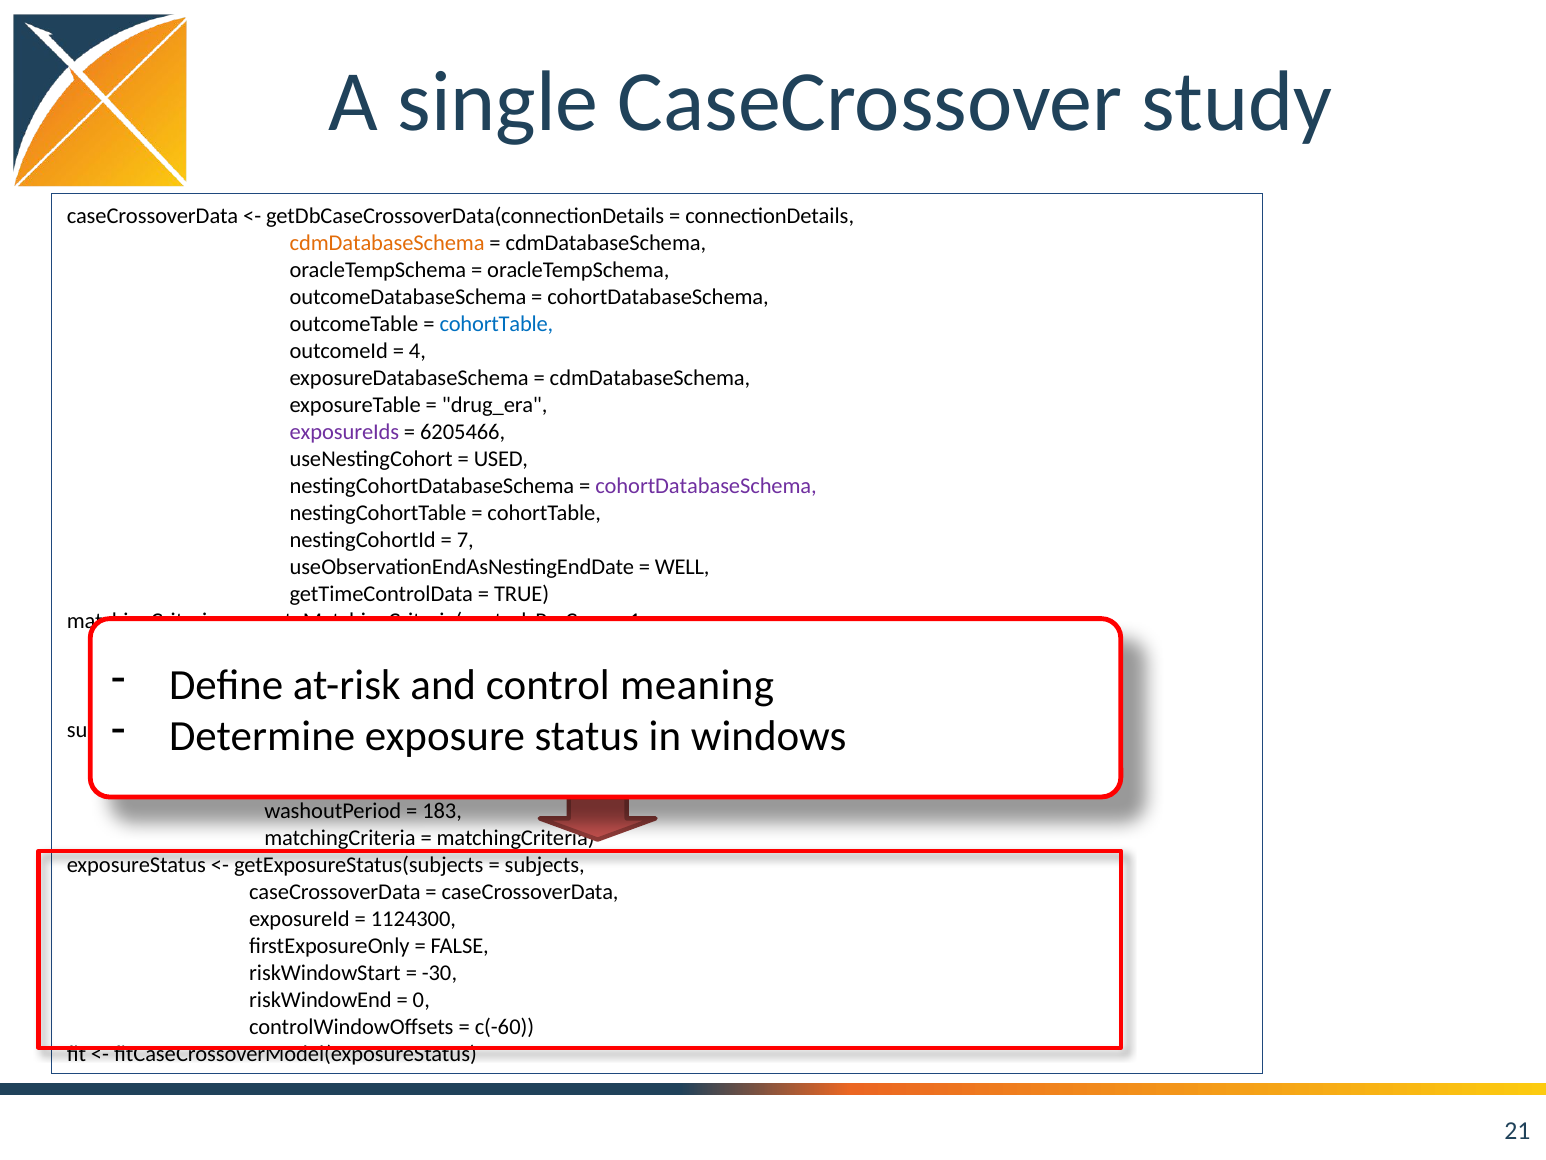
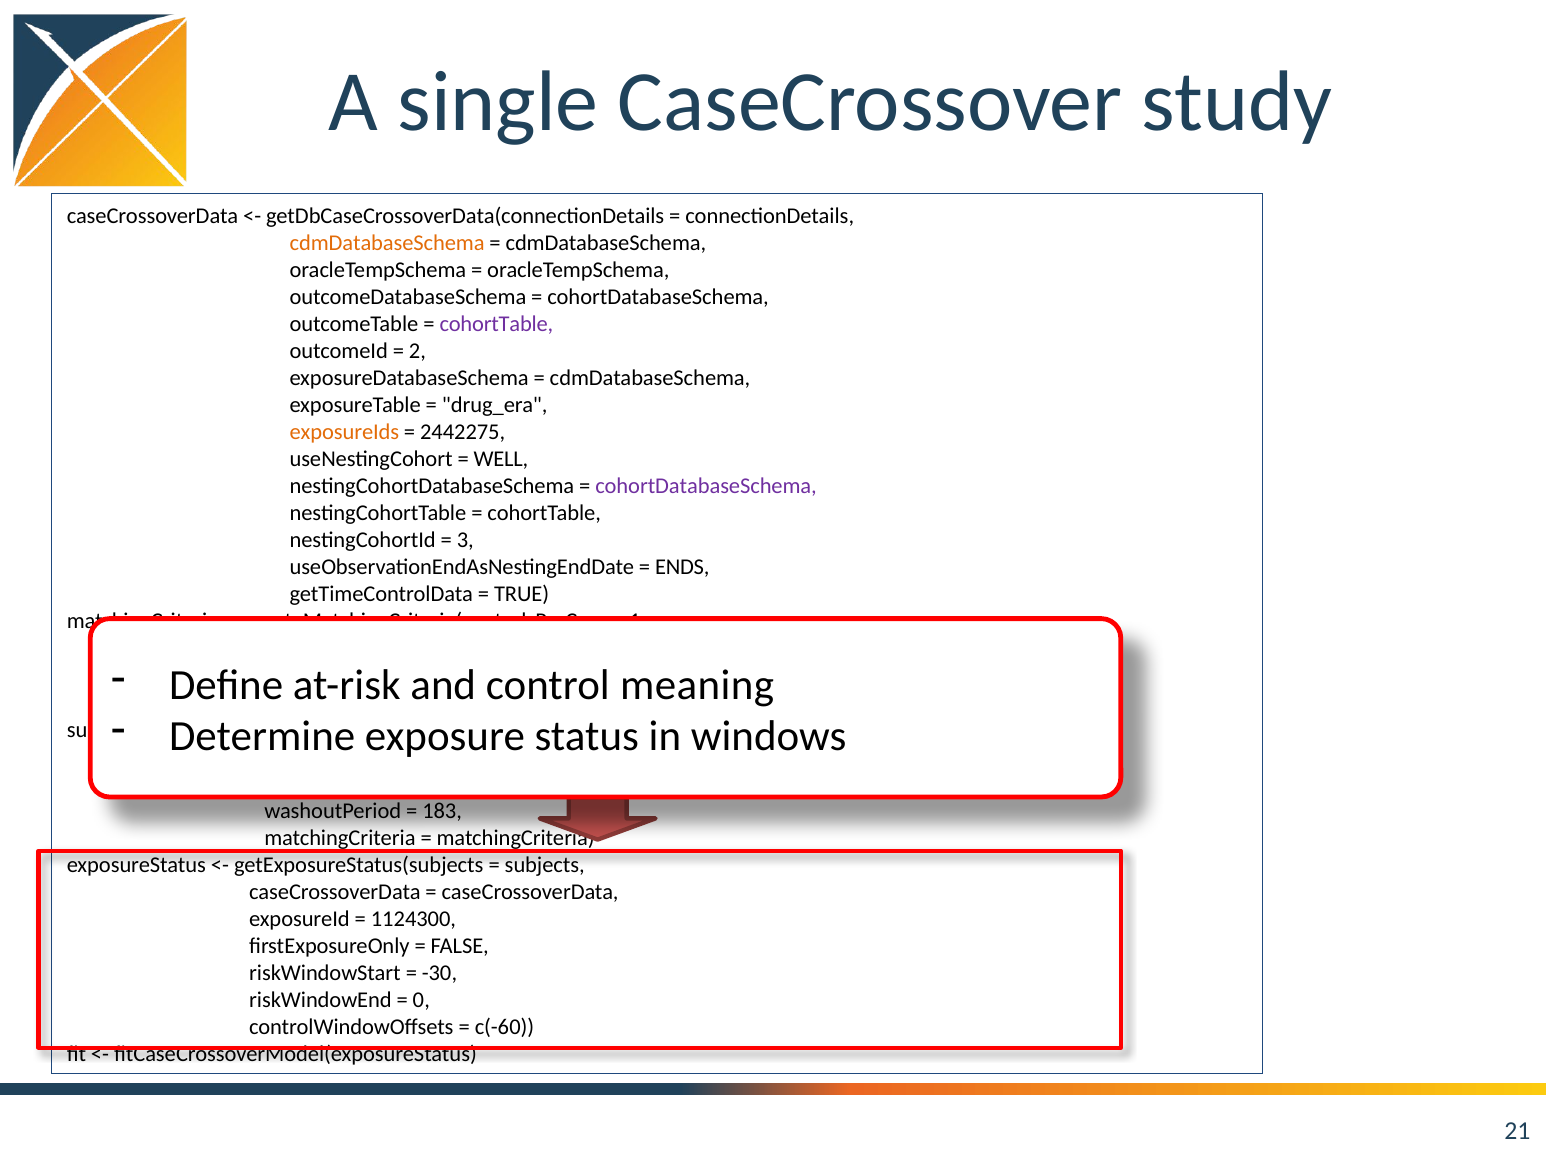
cohortTable at (496, 324) colour: blue -> purple
4 at (417, 351): 4 -> 2
exposureIds colour: purple -> orange
6205466: 6205466 -> 2442275
USED: USED -> WELL
7: 7 -> 3
WELL: WELL -> ENDS
